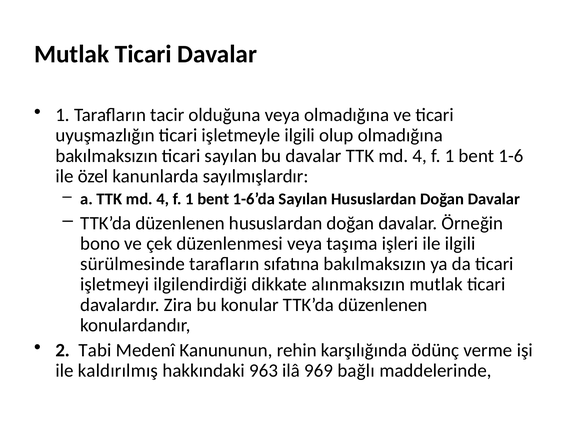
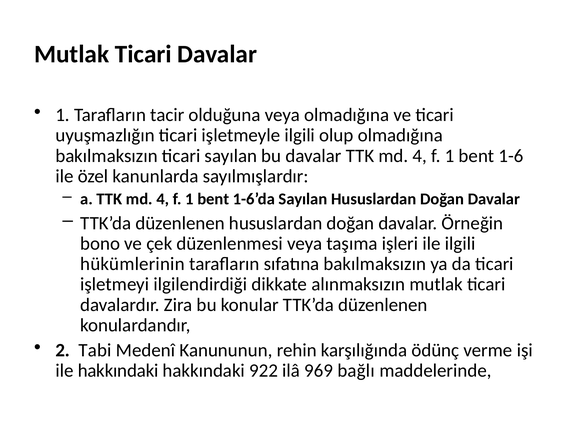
sürülmesinde: sürülmesinde -> hükümlerinin
ile kaldırılmış: kaldırılmış -> hakkındaki
963: 963 -> 922
